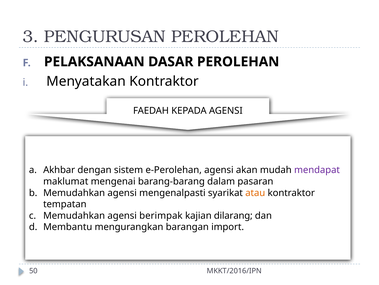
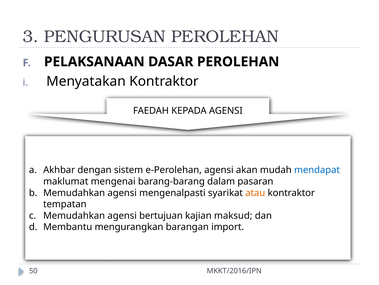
mendapat colour: purple -> blue
berimpak: berimpak -> bertujuan
dilarang: dilarang -> maksud
